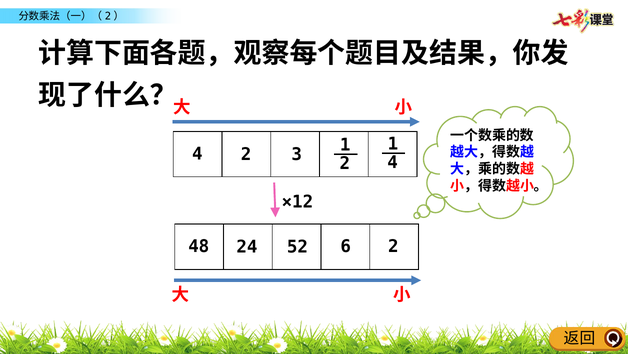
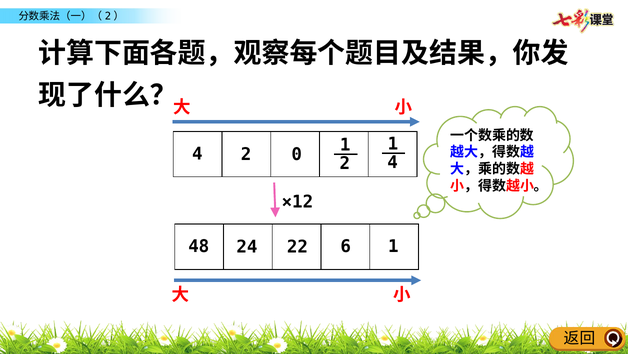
3: 3 -> 0
52: 52 -> 22
6 2: 2 -> 1
